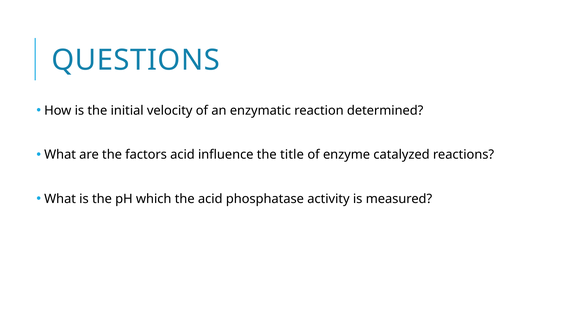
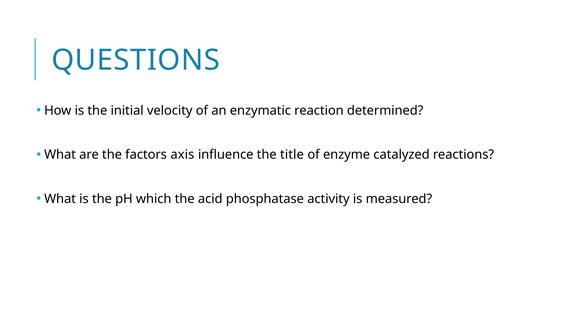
factors acid: acid -> axis
